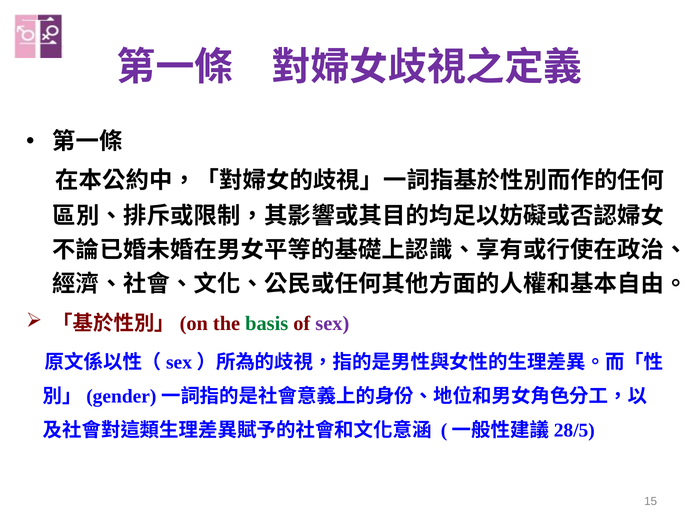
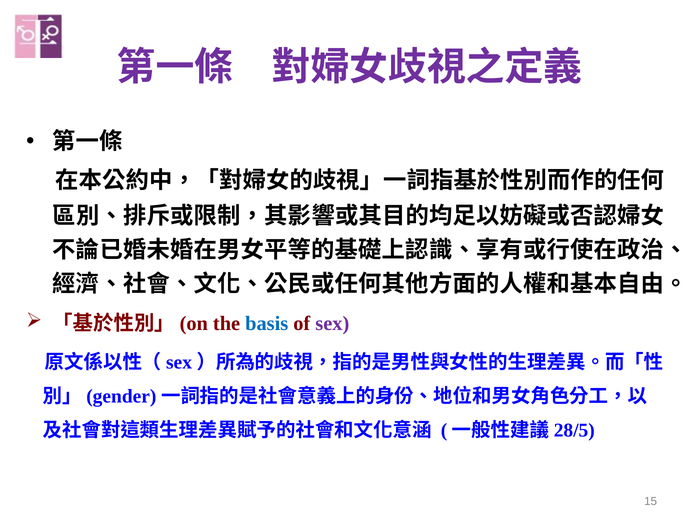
basis colour: green -> blue
